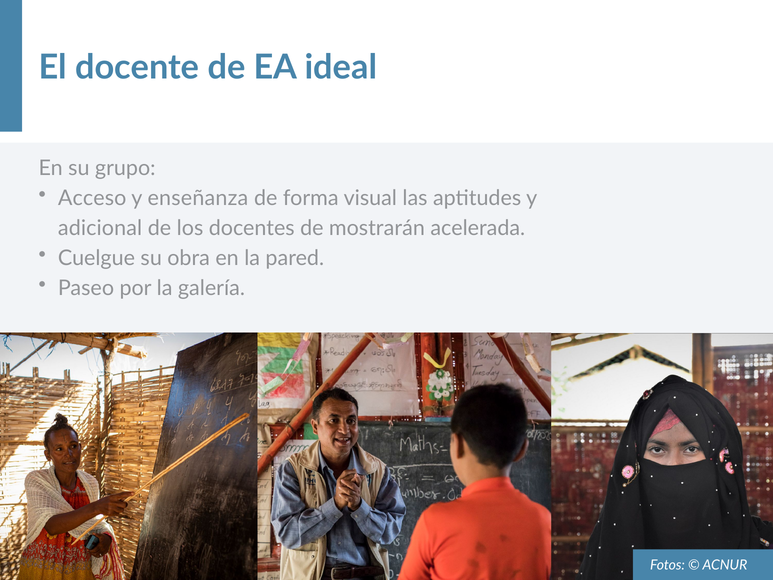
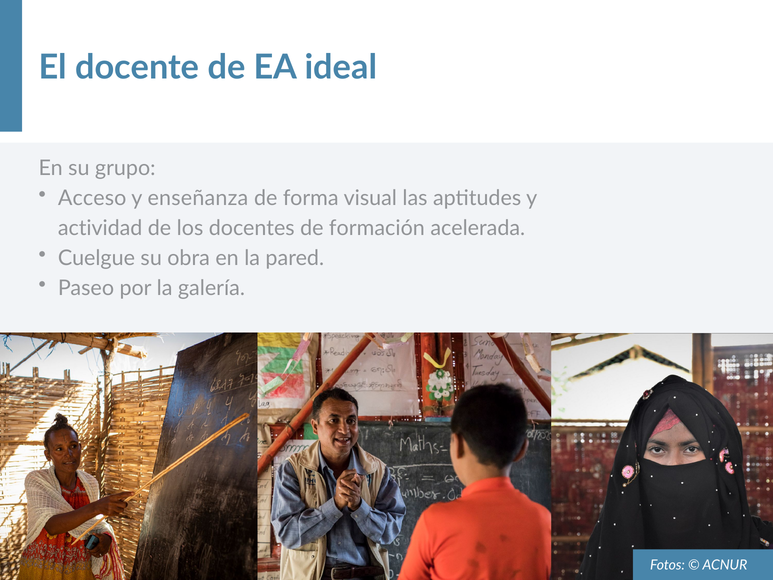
adicional: adicional -> actividad
mostrarán: mostrarán -> formación
